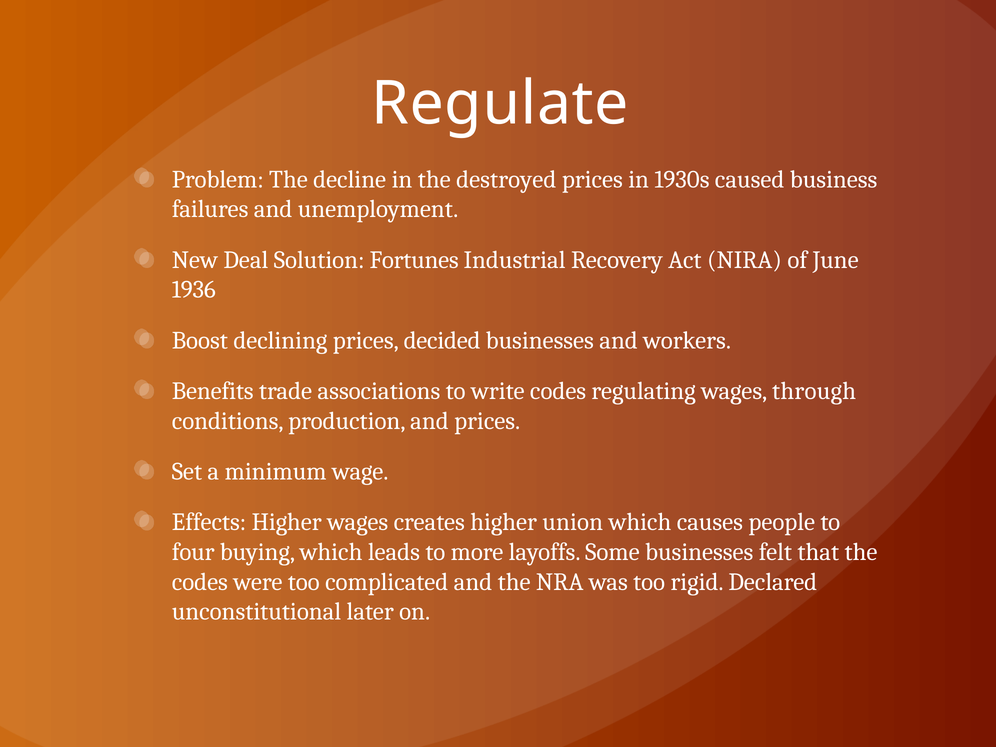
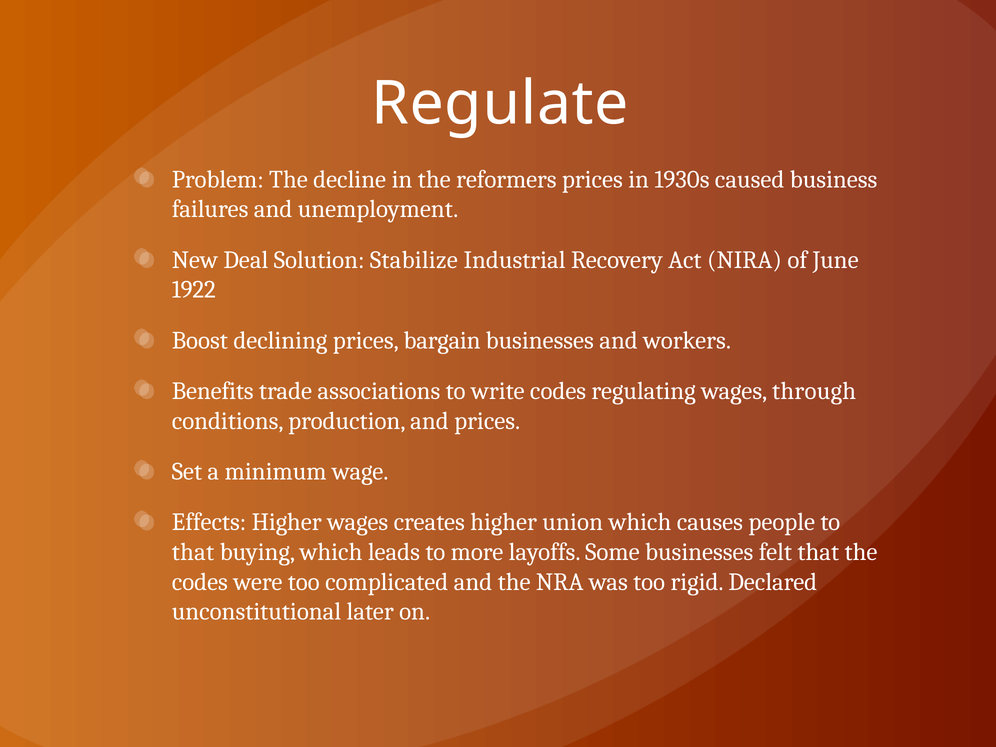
destroyed: destroyed -> reformers
Fortunes: Fortunes -> Stabilize
1936: 1936 -> 1922
decided: decided -> bargain
four at (193, 552): four -> that
